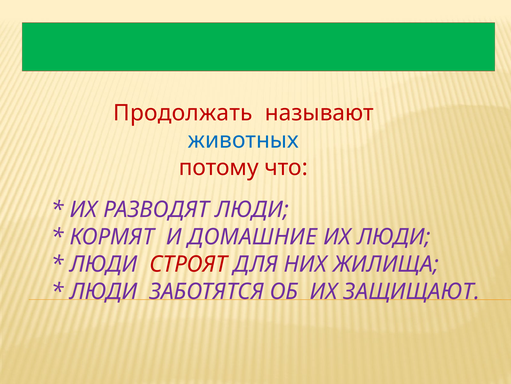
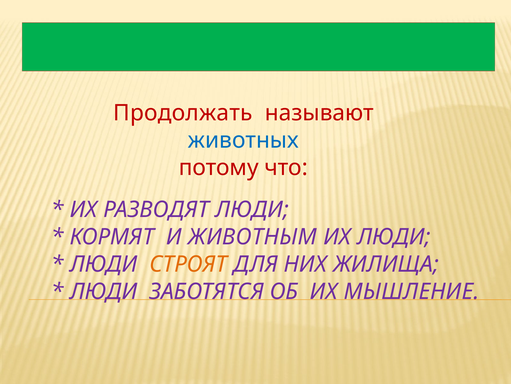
И ДОМАШНИЕ: ДОМАШНИЕ -> ЖИВОТНЫМ
СТРОЯТ colour: red -> orange
ЗАЩИЩАЮТ: ЗАЩИЩАЮТ -> МЫШЛЕНИЕ
